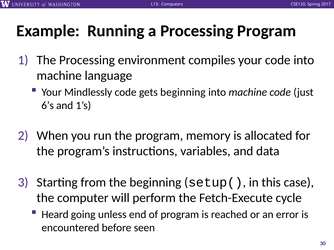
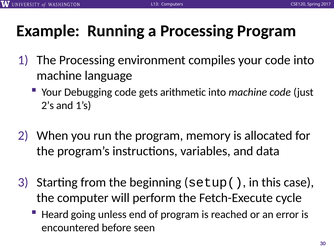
Mindlessly: Mindlessly -> Debugging
gets beginning: beginning -> arithmetic
6’s: 6’s -> 2’s
